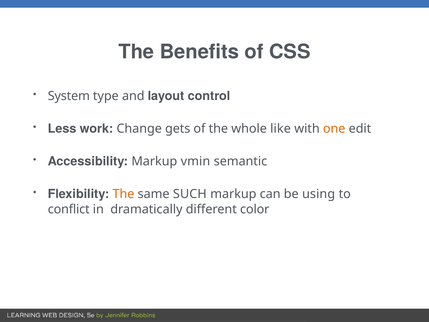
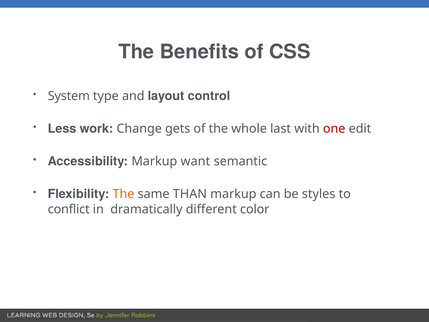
like: like -> last
one colour: orange -> red
vmin: vmin -> want
SUCH: SUCH -> THAN
using: using -> styles
